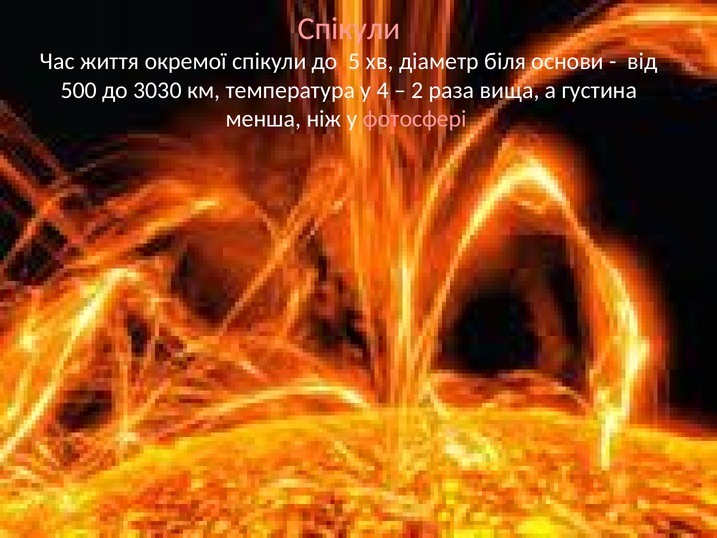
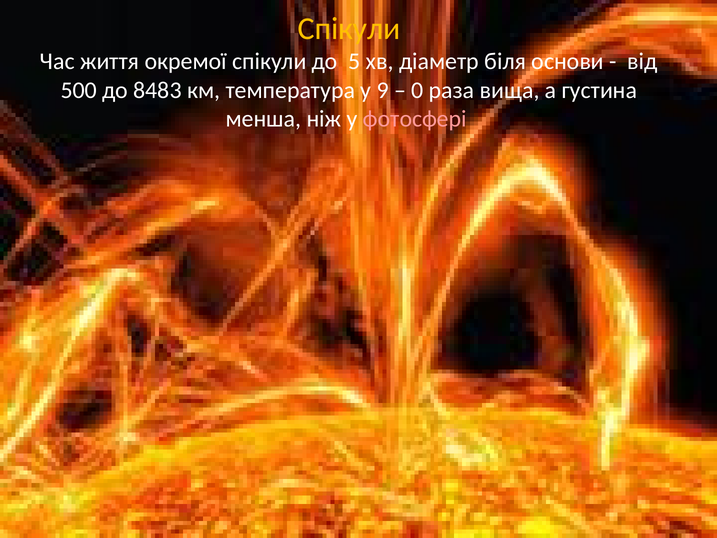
Спікули at (349, 28) colour: pink -> yellow
3030: 3030 -> 8483
4: 4 -> 9
2: 2 -> 0
